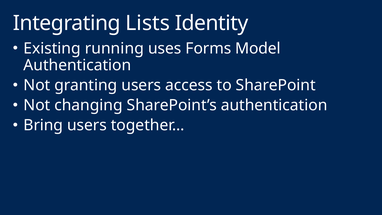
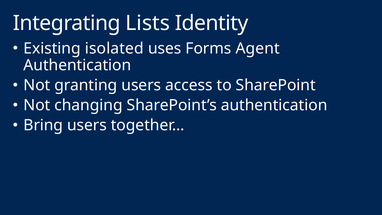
running: running -> isolated
Model: Model -> Agent
